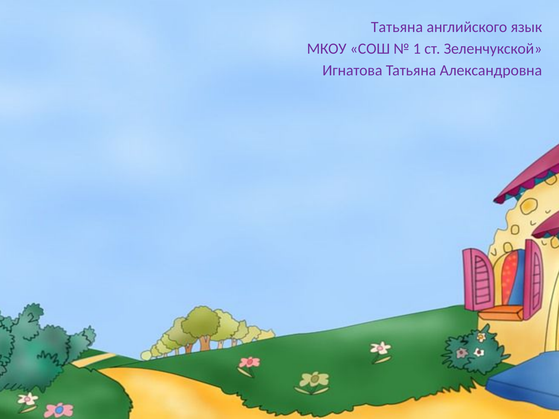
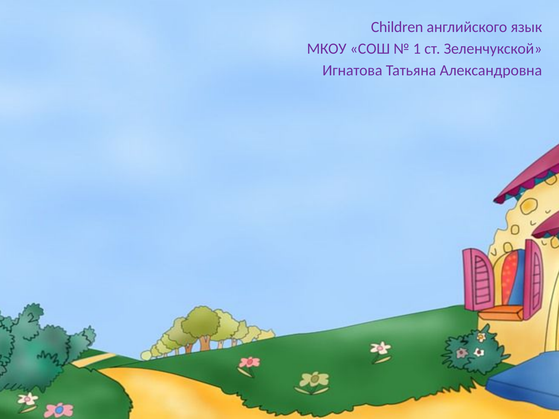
Татьяна at (397, 27): Татьяна -> Children
